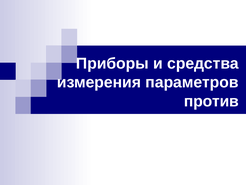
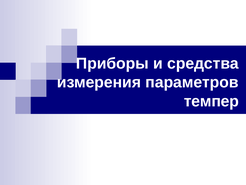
против: против -> темпер
